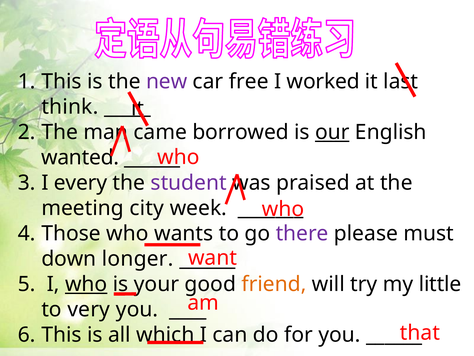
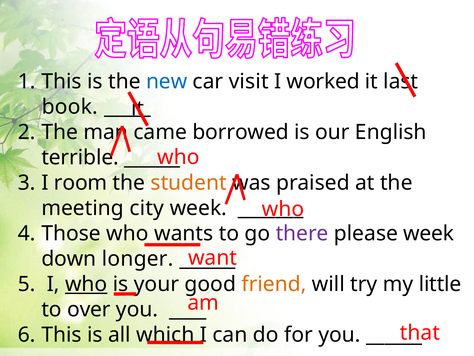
new colour: purple -> blue
free: free -> visit
think: think -> book
our underline: present -> none
wanted: wanted -> terrible
every: every -> room
student colour: purple -> orange
please must: must -> week
very: very -> over
